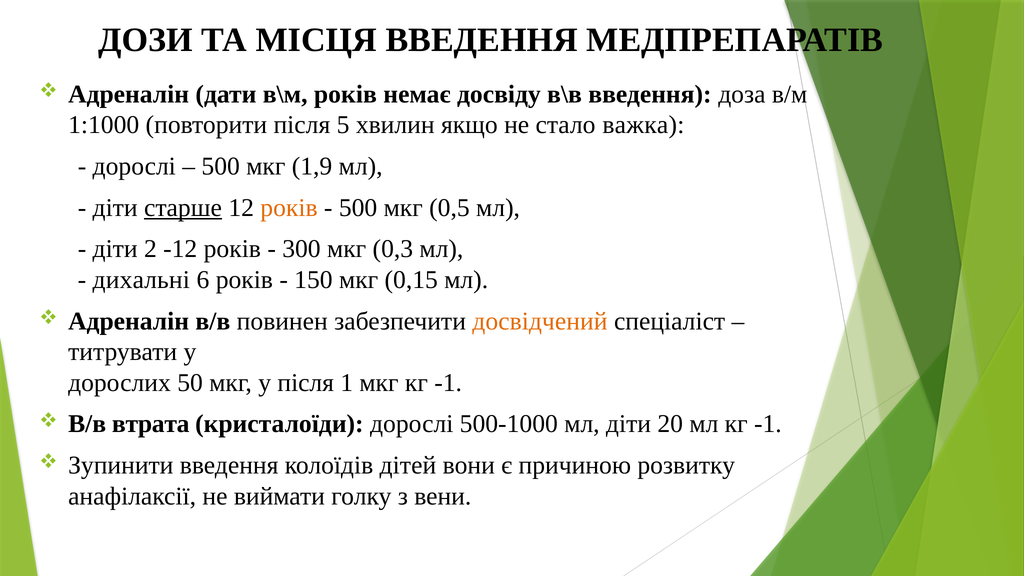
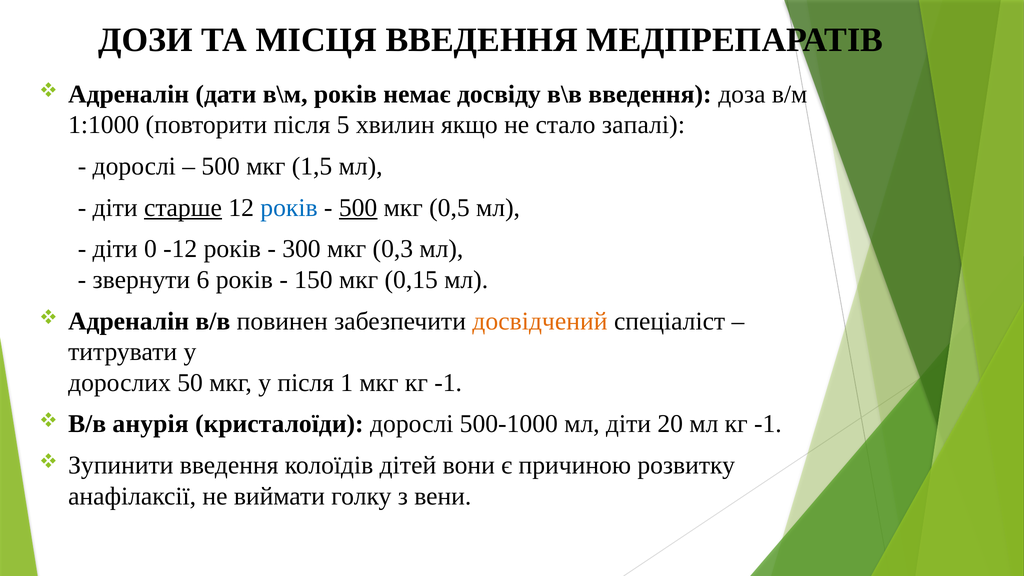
важка: важка -> запалі
1,9: 1,9 -> 1,5
років at (289, 208) colour: orange -> blue
500 at (358, 208) underline: none -> present
2: 2 -> 0
дихальні: дихальні -> звернути
втрата: втрата -> анурія
